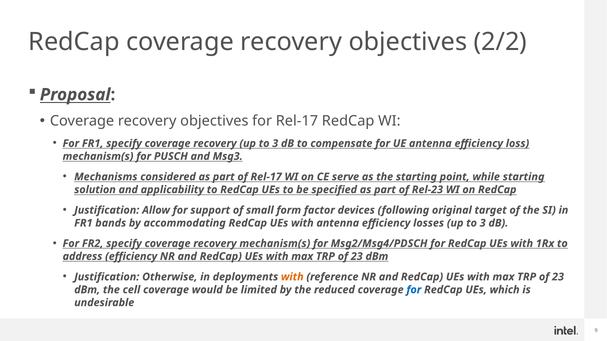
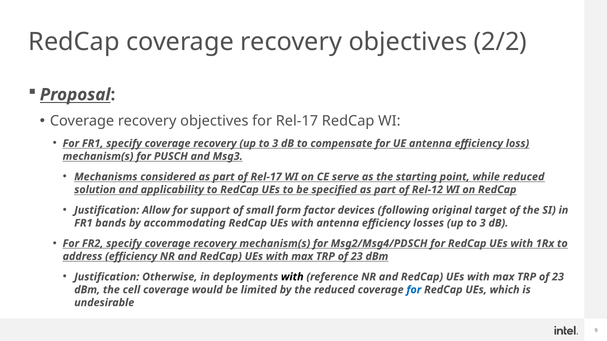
while starting: starting -> reduced
Rel-23: Rel-23 -> Rel-12
with at (292, 277) colour: orange -> black
